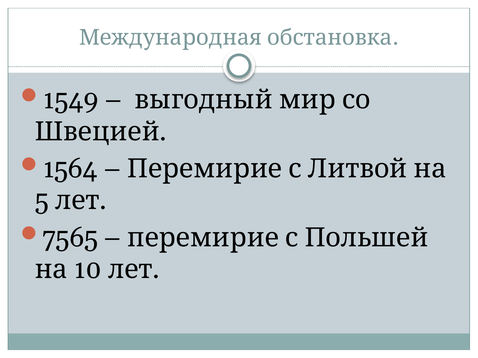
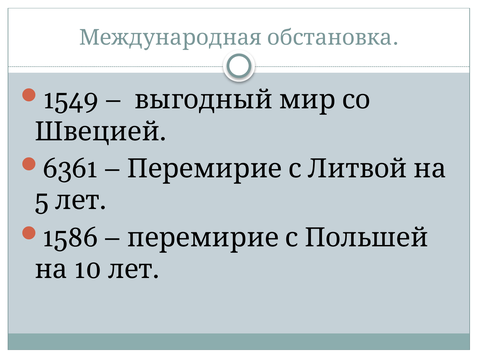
1564: 1564 -> 6361
7565: 7565 -> 1586
